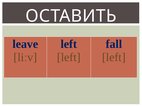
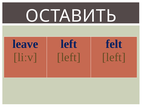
fall: fall -> felt
